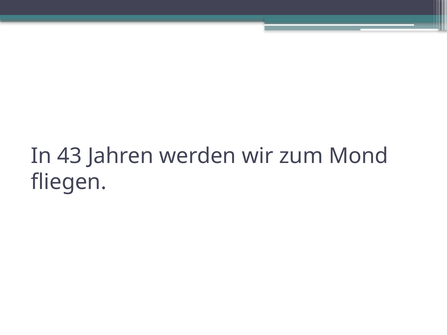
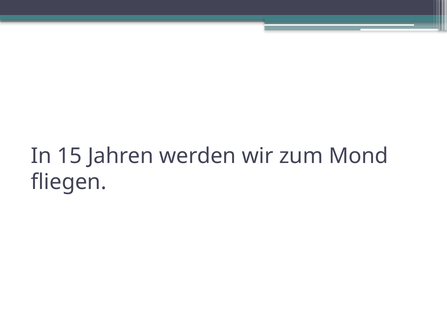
43: 43 -> 15
